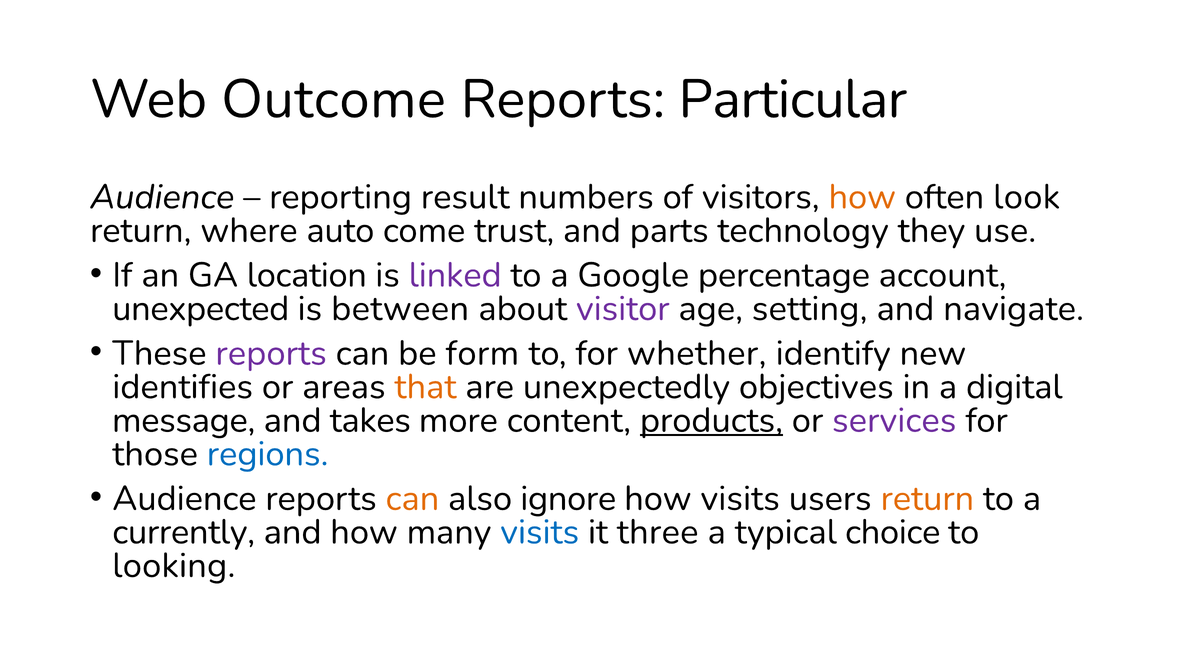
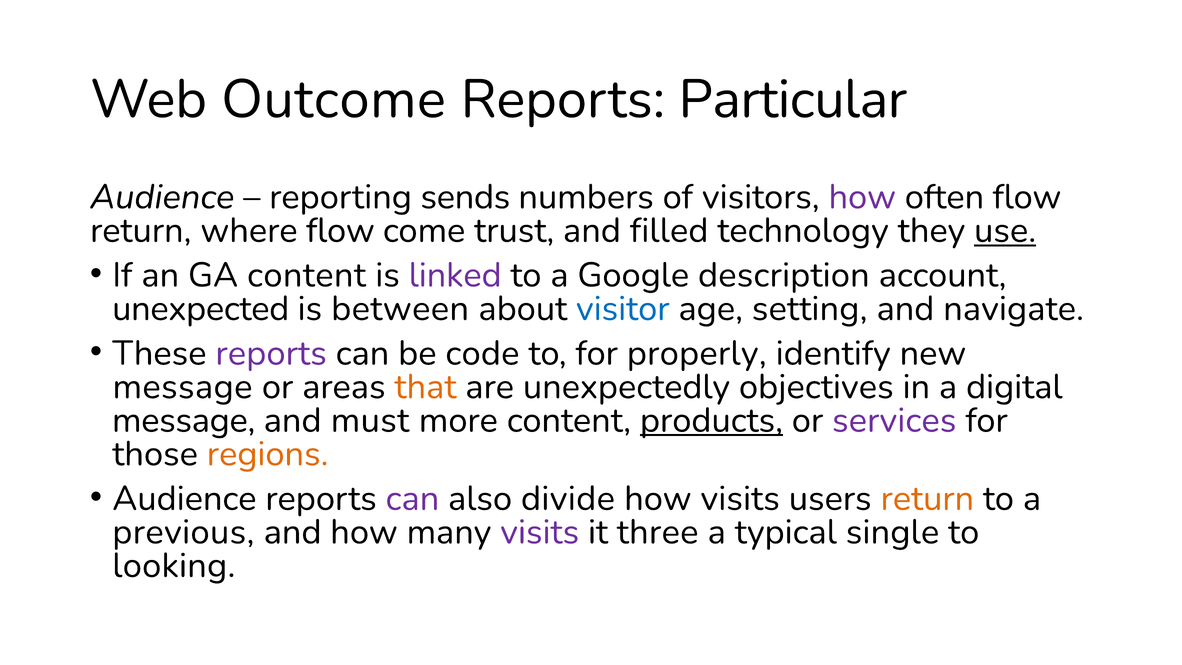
result: result -> sends
how at (862, 197) colour: orange -> purple
often look: look -> flow
where auto: auto -> flow
parts: parts -> filled
use underline: none -> present
GA location: location -> content
percentage: percentage -> description
visitor colour: purple -> blue
form: form -> code
whether: whether -> properly
identifies at (183, 387): identifies -> message
takes: takes -> must
regions colour: blue -> orange
can at (412, 498) colour: orange -> purple
ignore: ignore -> divide
currently: currently -> previous
visits at (540, 532) colour: blue -> purple
choice: choice -> single
